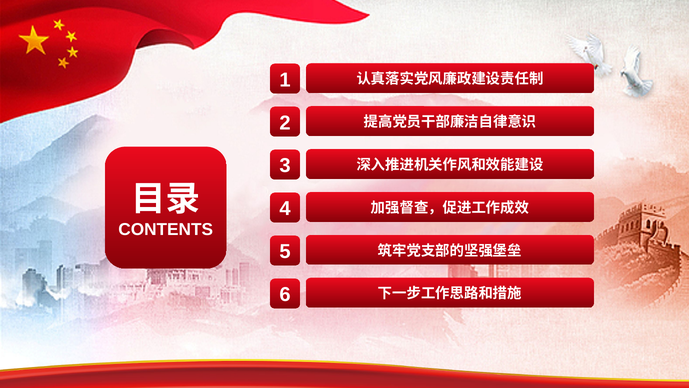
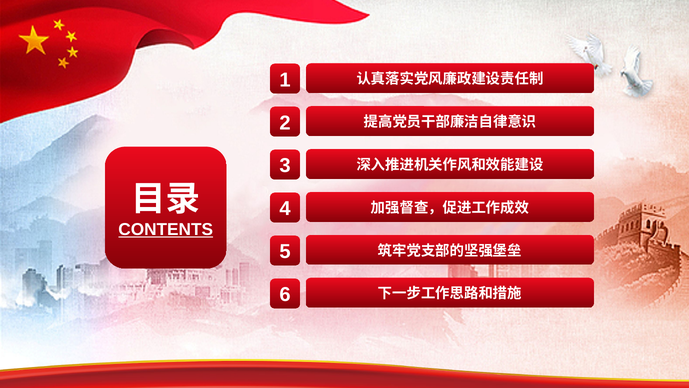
CONTENTS underline: none -> present
